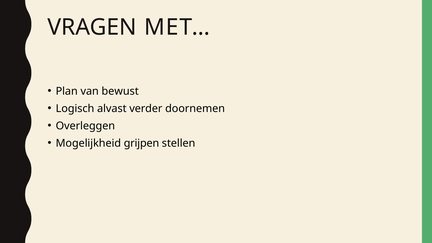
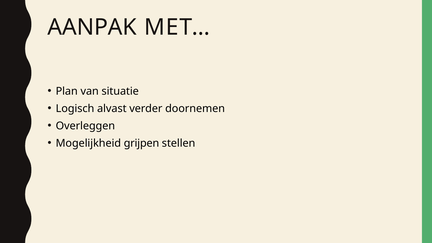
VRAGEN: VRAGEN -> AANPAK
bewust: bewust -> situatie
